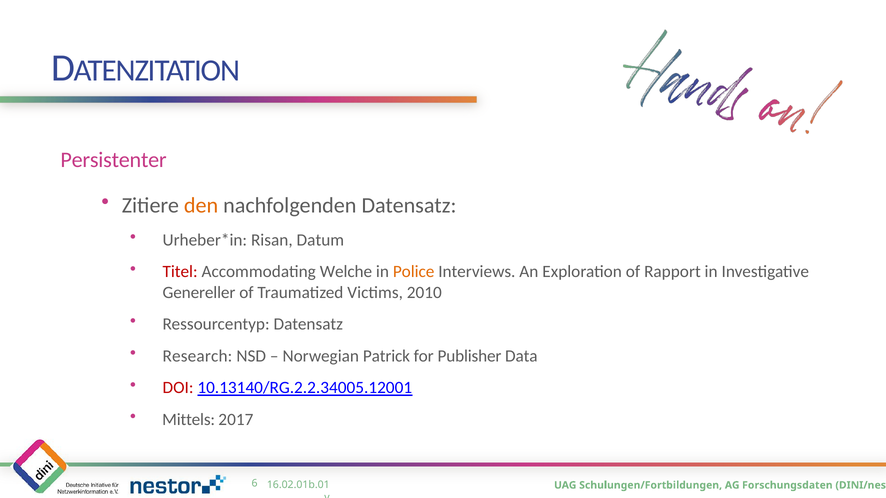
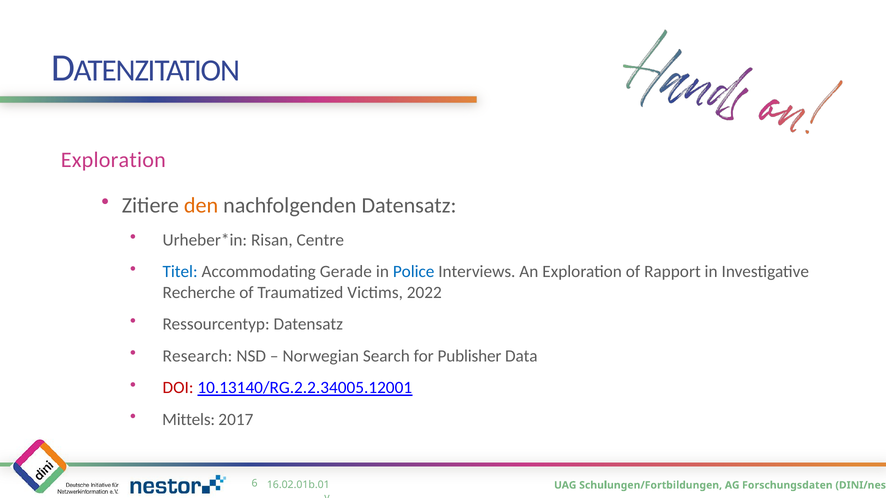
Persistenter at (114, 160): Persistenter -> Exploration
Datum: Datum -> Centre
Titel colour: red -> blue
Welche: Welche -> Gerade
Police colour: orange -> blue
Genereller: Genereller -> Recherche
2010: 2010 -> 2022
Patrick: Patrick -> Search
